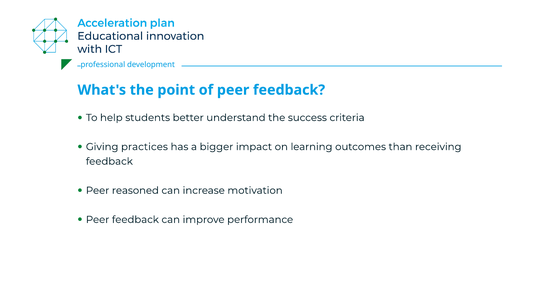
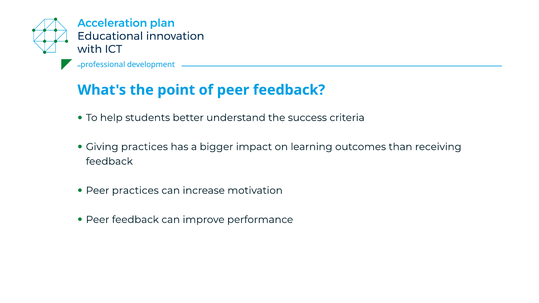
Peer reasoned: reasoned -> practices
